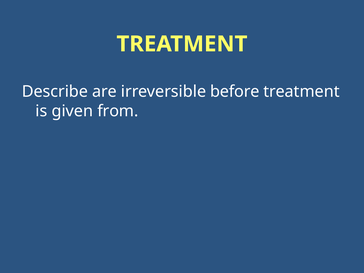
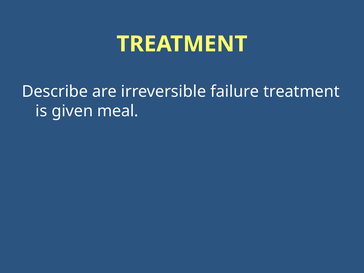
before: before -> failure
from: from -> meal
